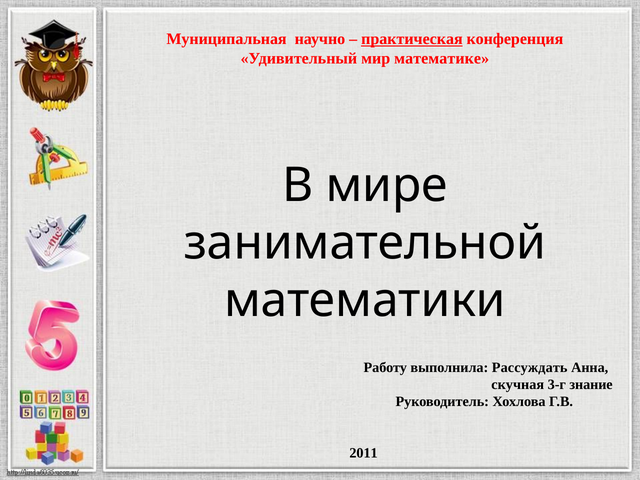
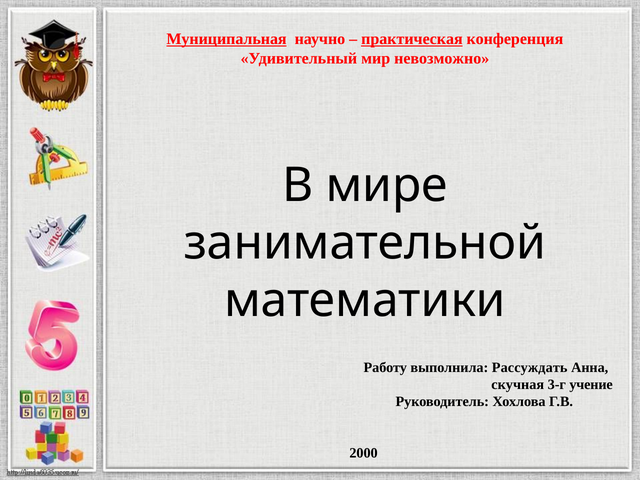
Муниципальная underline: none -> present
математике: математике -> невозможно
знание: знание -> учение
2011: 2011 -> 2000
